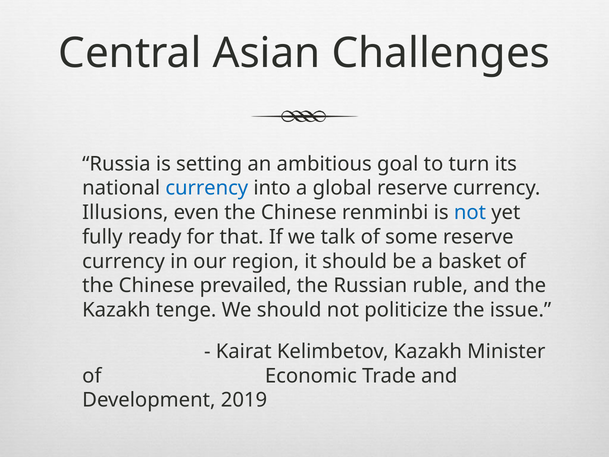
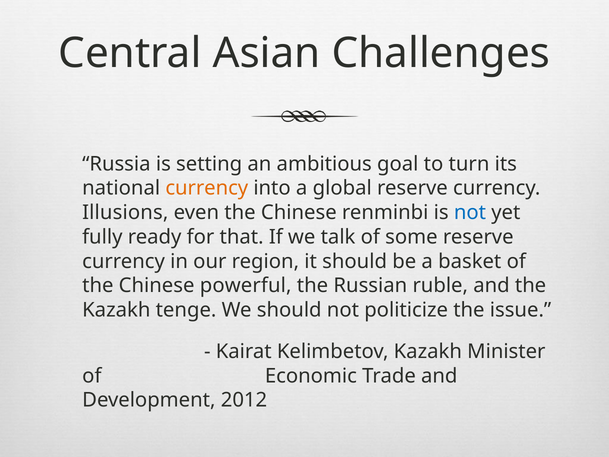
currency at (207, 188) colour: blue -> orange
prevailed: prevailed -> powerful
2019: 2019 -> 2012
